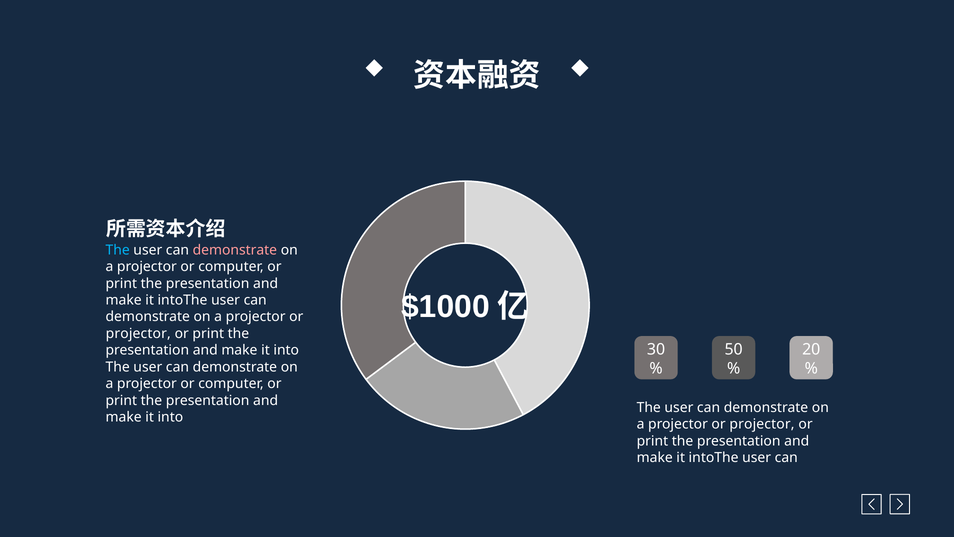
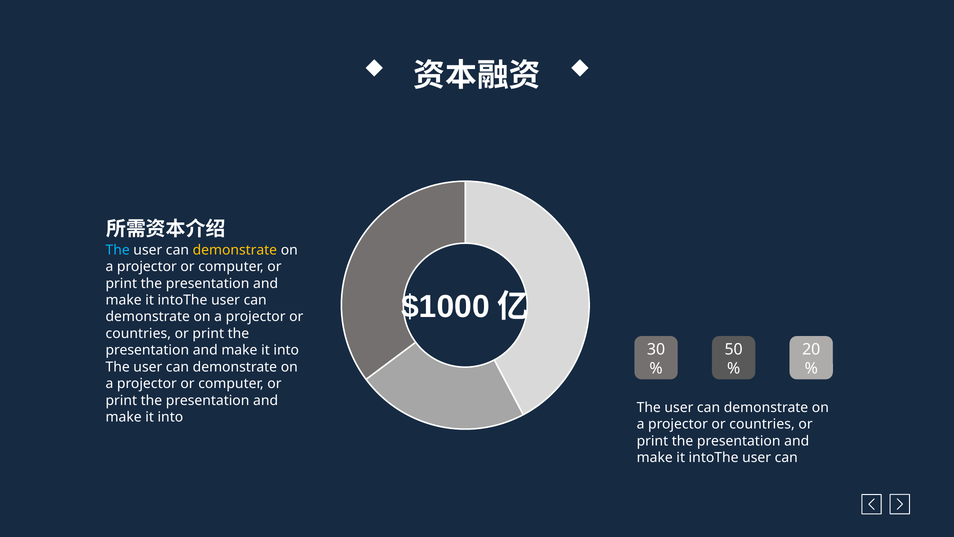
demonstrate at (235, 250) colour: pink -> yellow
projector at (138, 333): projector -> countries
projector at (762, 424): projector -> countries
